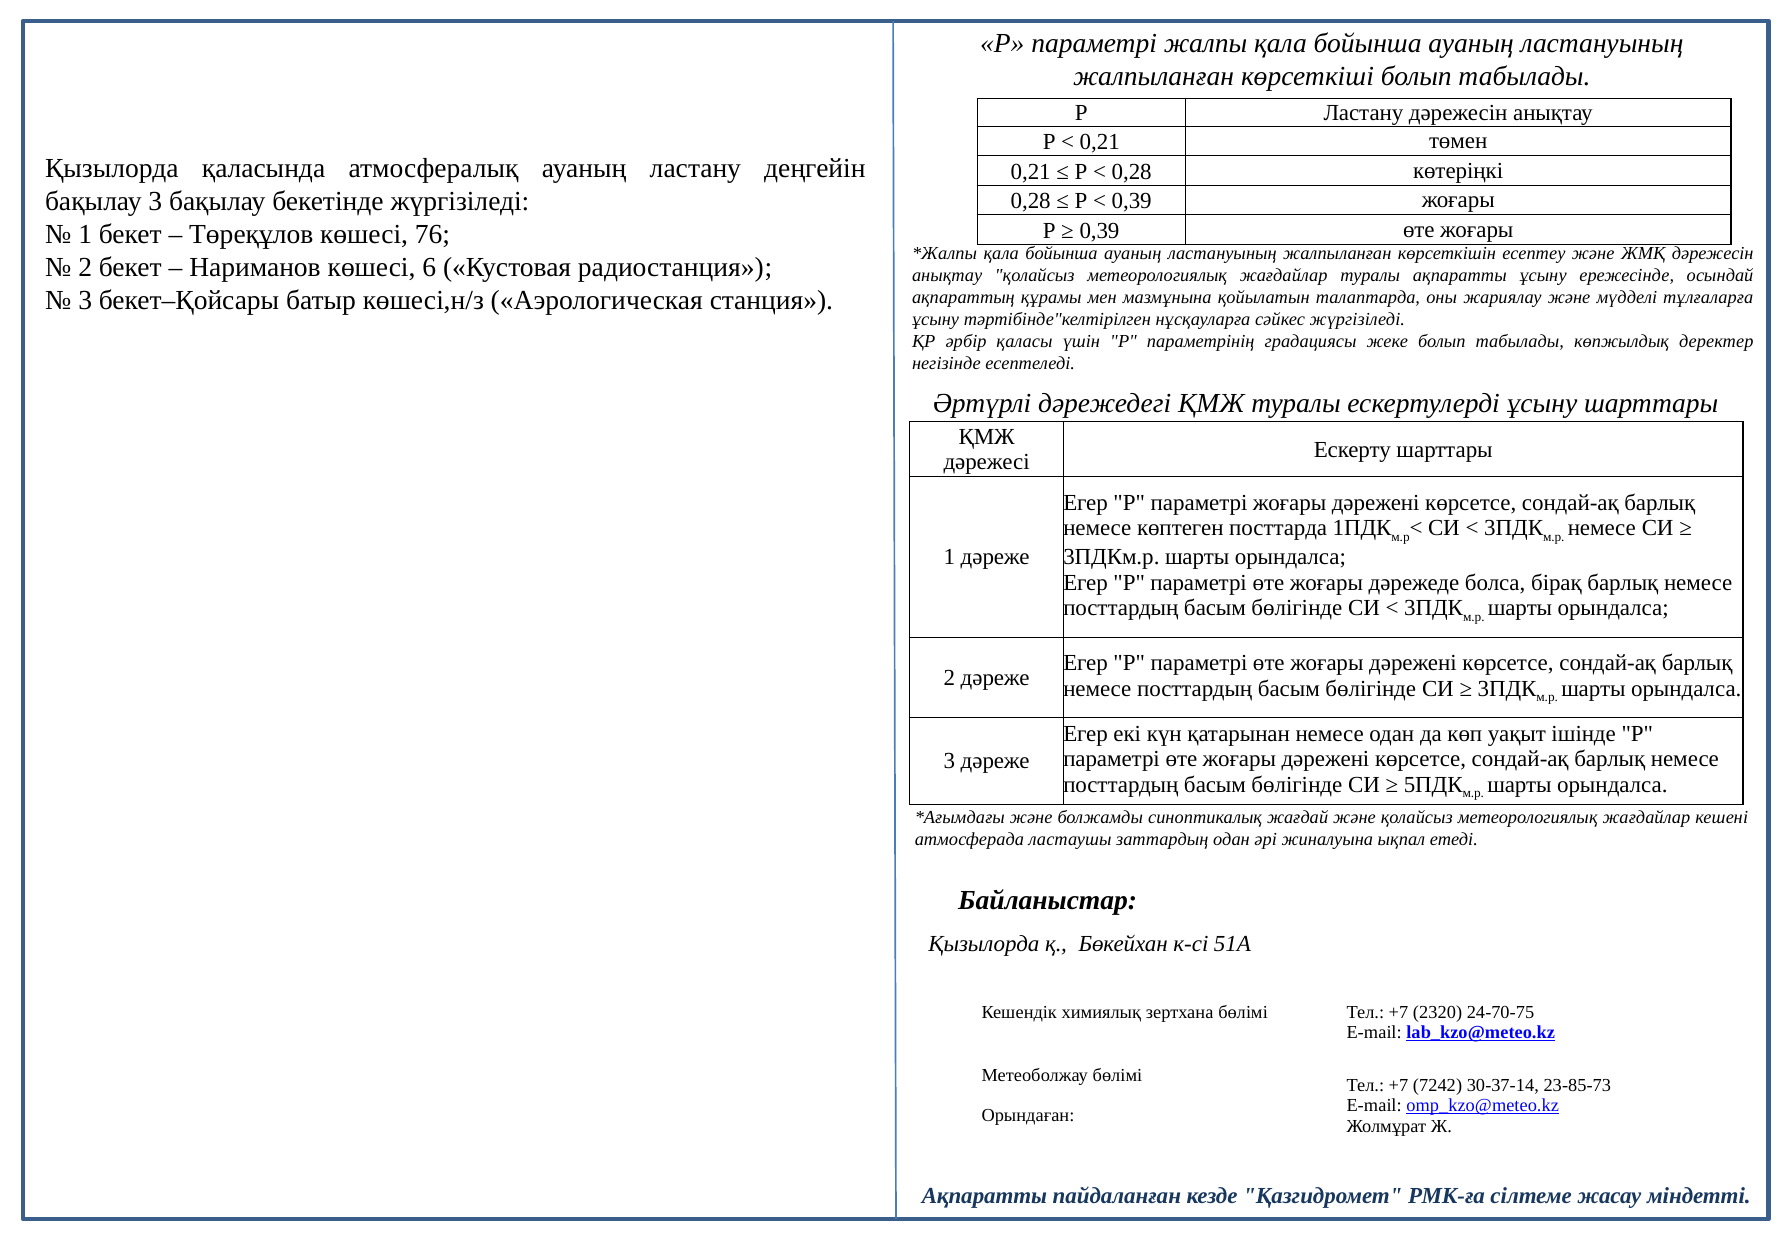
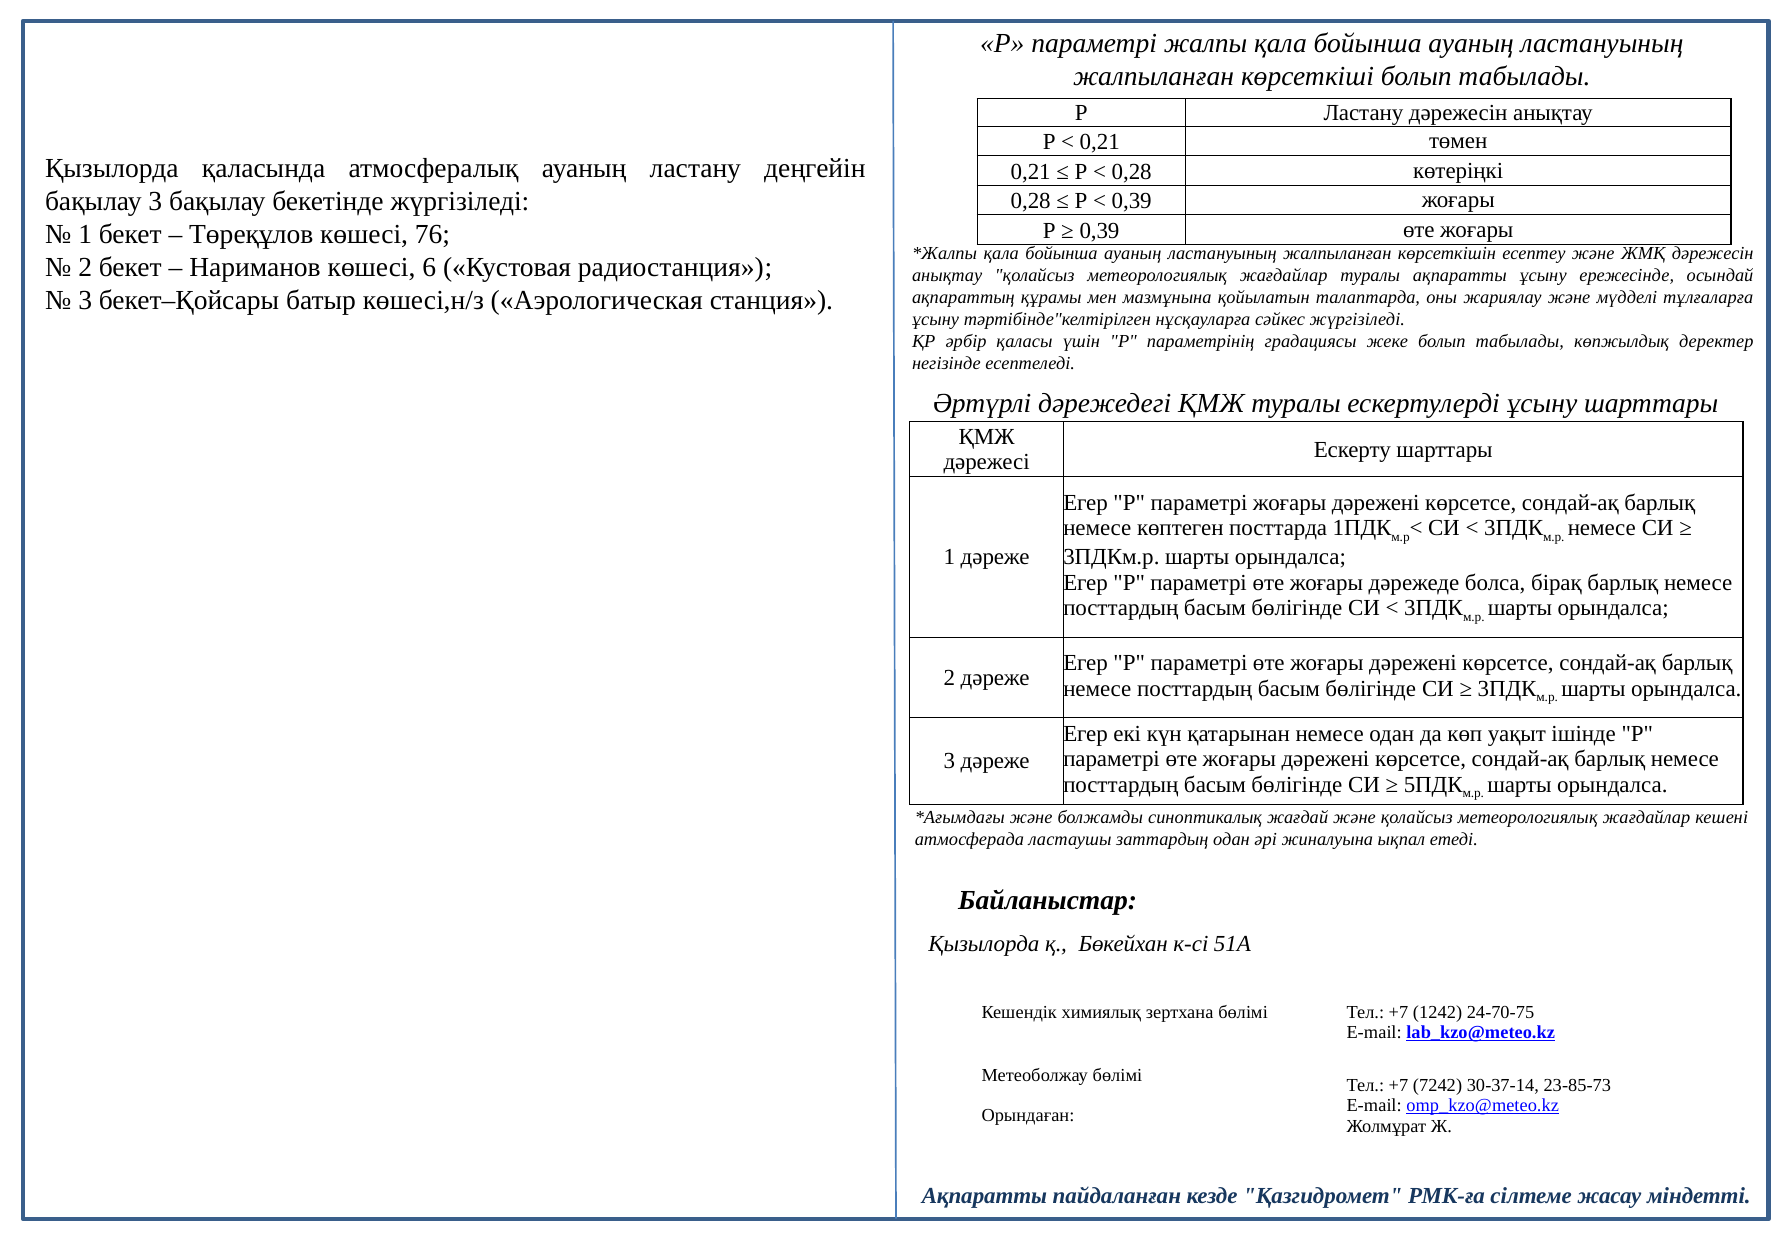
2320: 2320 -> 1242
